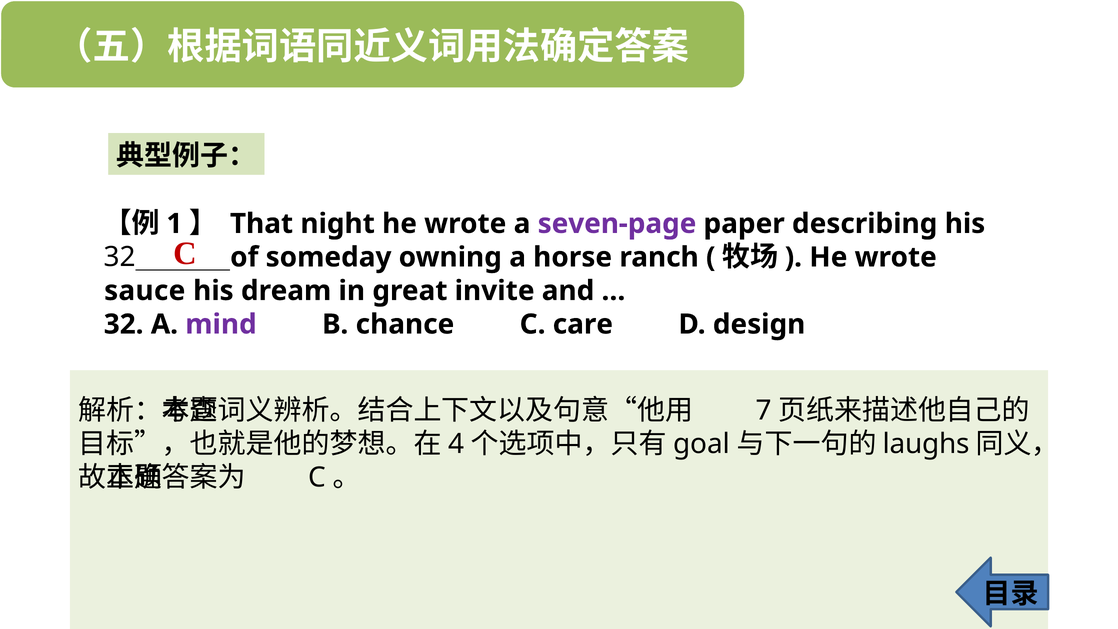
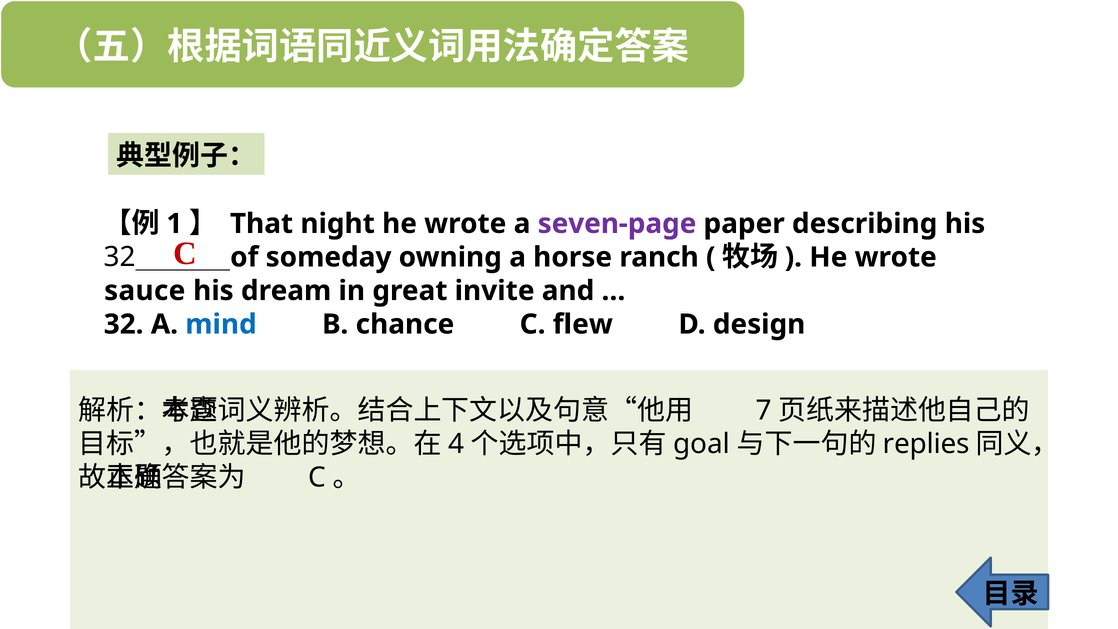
mind colour: purple -> blue
care: care -> flew
laughs: laughs -> replies
